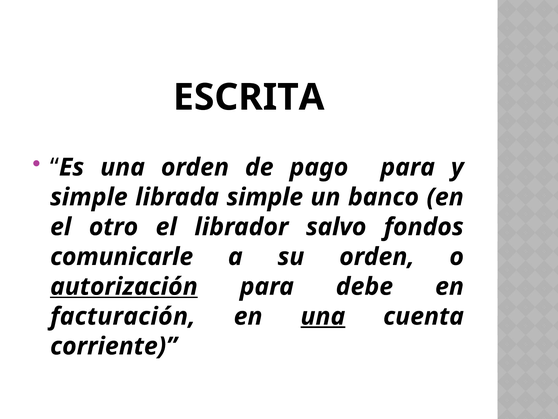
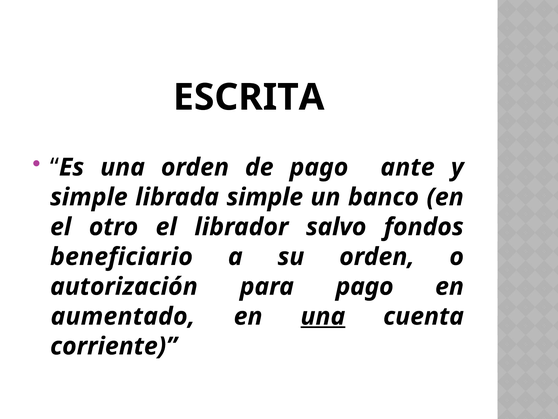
pago para: para -> ante
comunicarle: comunicarle -> beneficiario
autorización underline: present -> none
para debe: debe -> pago
facturación: facturación -> aumentado
